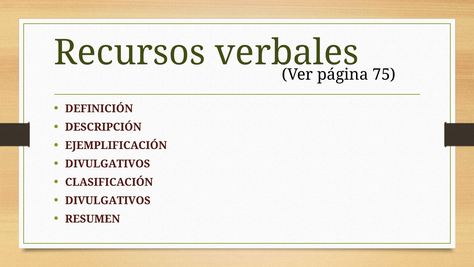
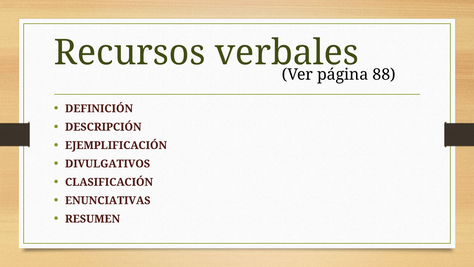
75: 75 -> 88
DIVULGATIVOS at (108, 200): DIVULGATIVOS -> ENUNCIATIVAS
